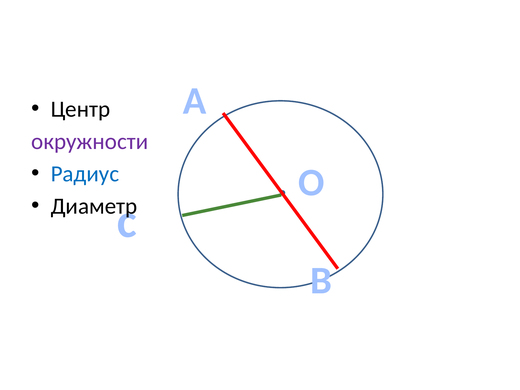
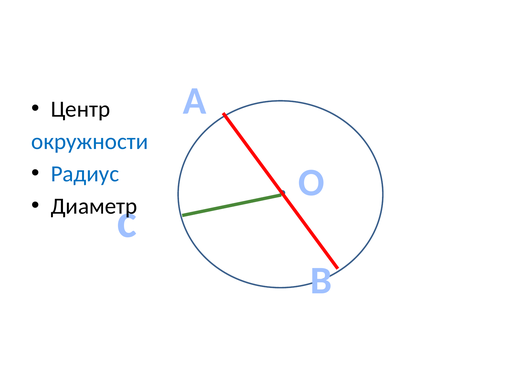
окружности colour: purple -> blue
